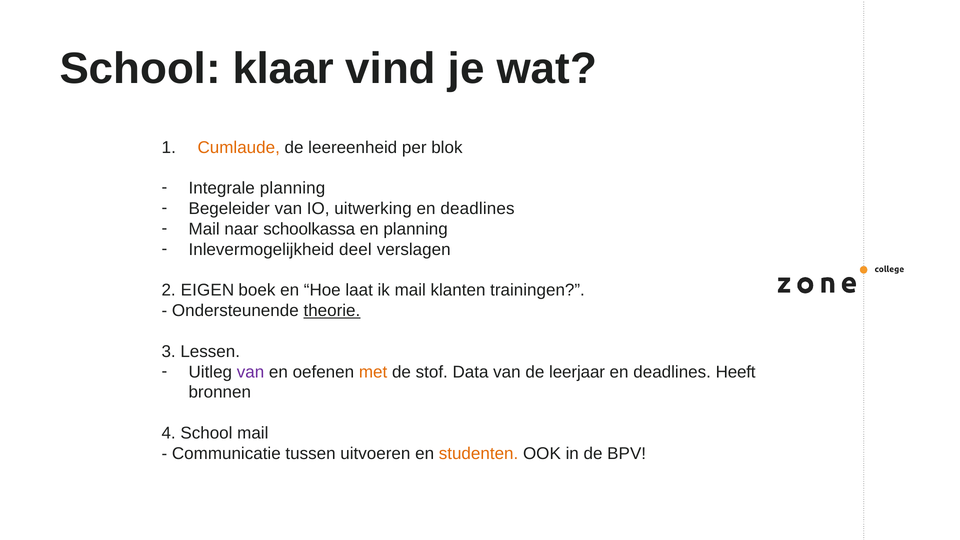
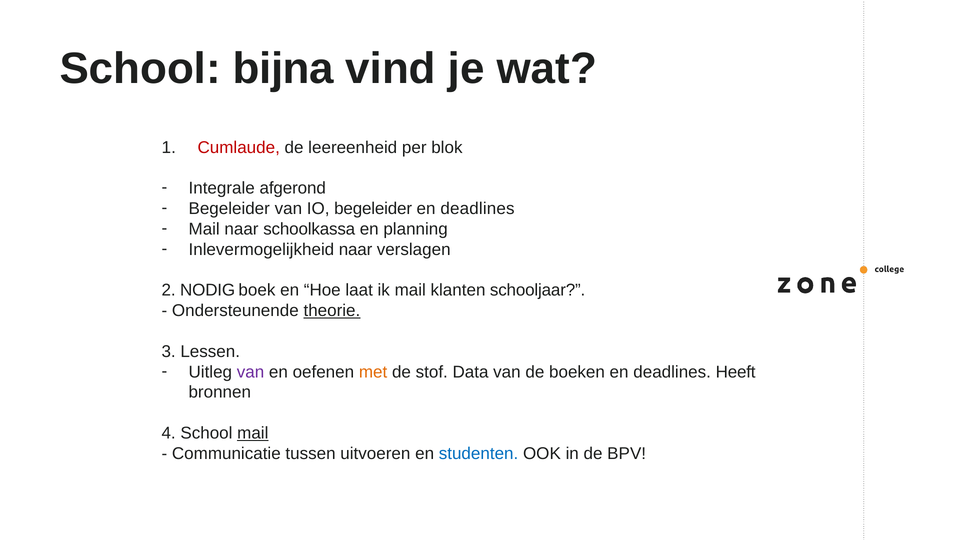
klaar: klaar -> bijna
Cumlaude colour: orange -> red
Integrale planning: planning -> afgerond
IO uitwerking: uitwerking -> begeleider
Inlevermogelijkheid deel: deel -> naar
EIGEN: EIGEN -> NODIG
trainingen: trainingen -> schooljaar
leerjaar: leerjaar -> boeken
mail at (253, 433) underline: none -> present
studenten colour: orange -> blue
